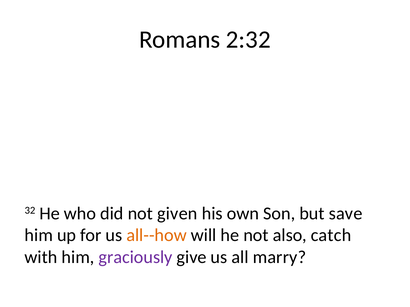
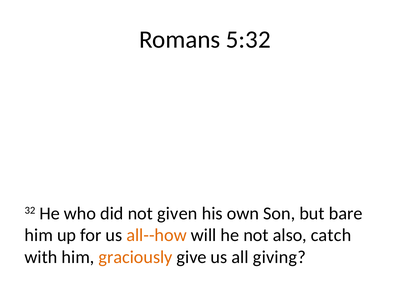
2:32: 2:32 -> 5:32
save: save -> bare
graciously colour: purple -> orange
marry: marry -> giving
